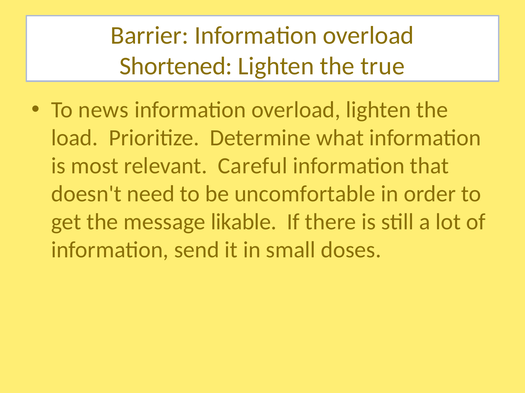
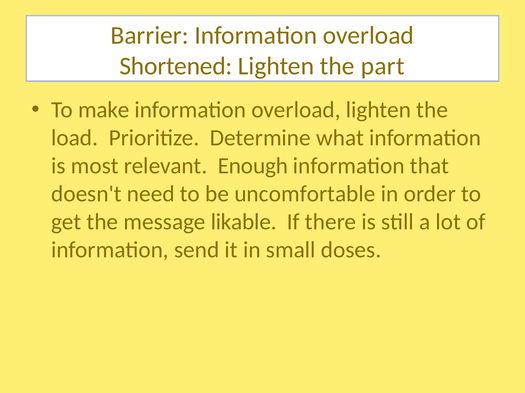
true: true -> part
news: news -> make
Careful: Careful -> Enough
